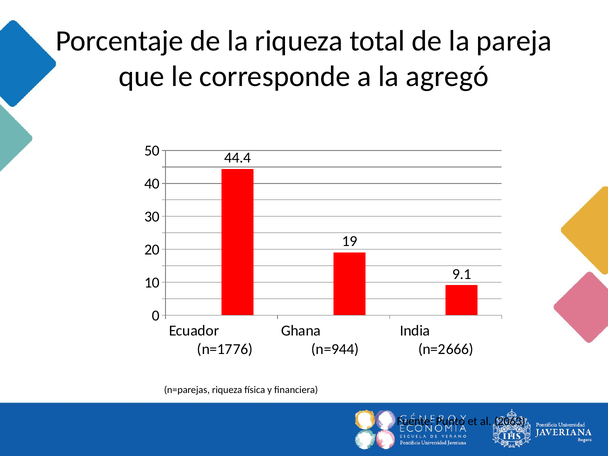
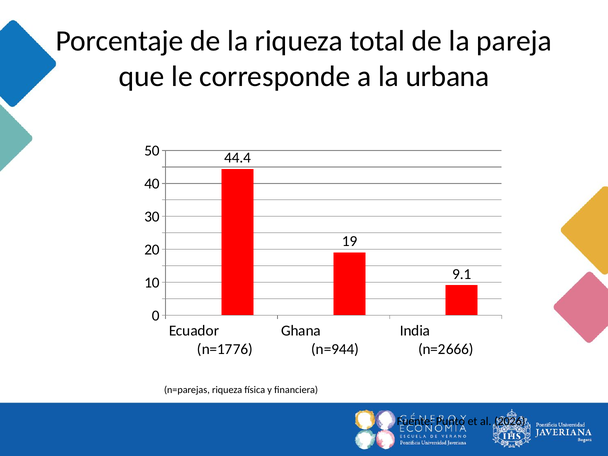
agregó: agregó -> urbana
2063: 2063 -> 2026
